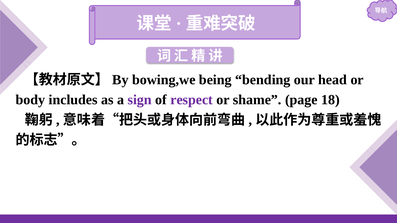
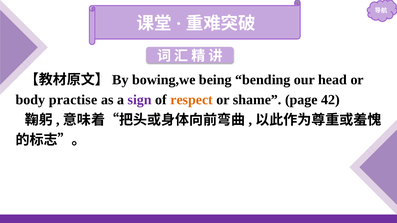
includes: includes -> practise
respect colour: purple -> orange
18: 18 -> 42
